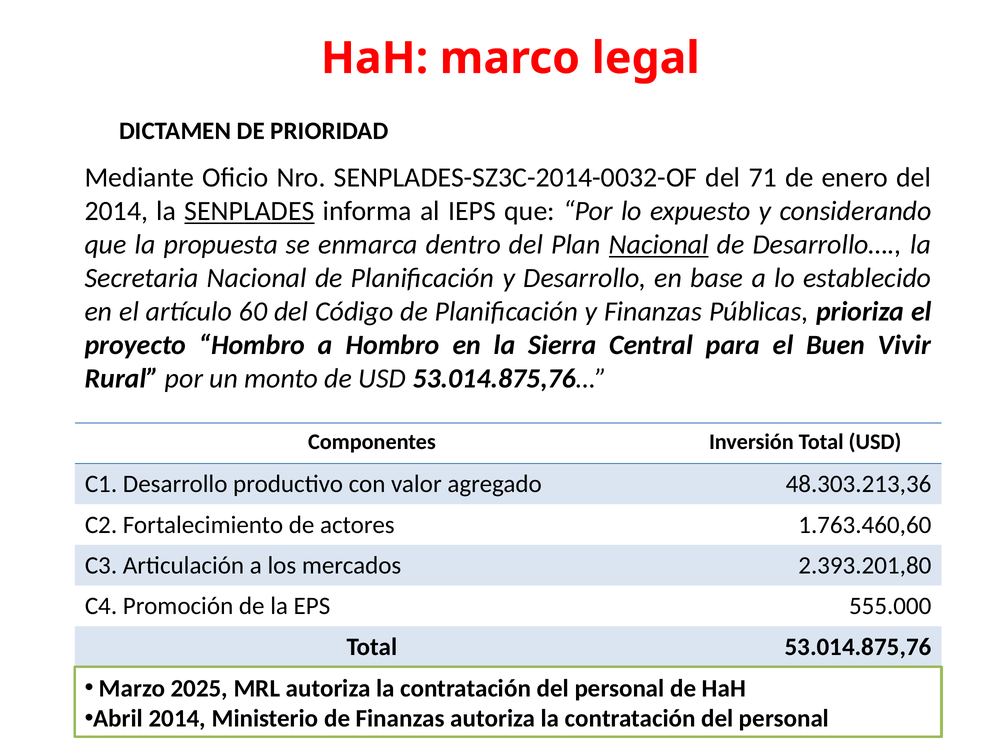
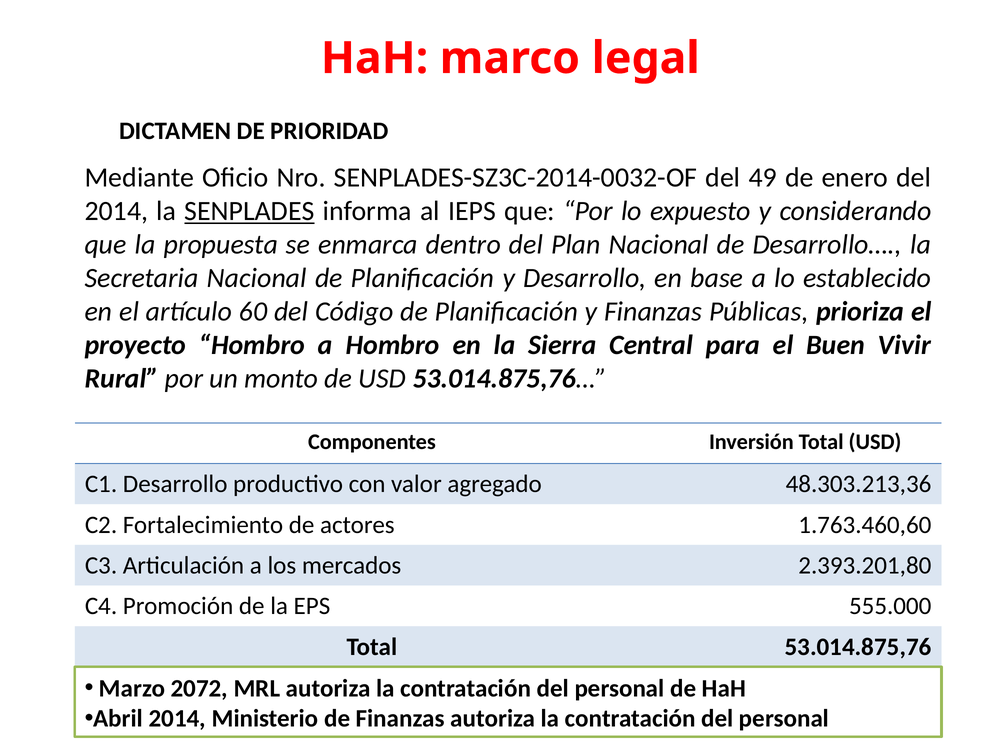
71: 71 -> 49
Nacional at (659, 245) underline: present -> none
2025: 2025 -> 2072
